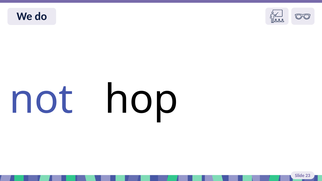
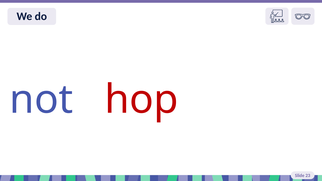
hop colour: black -> red
